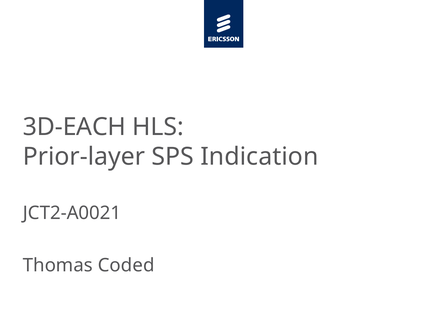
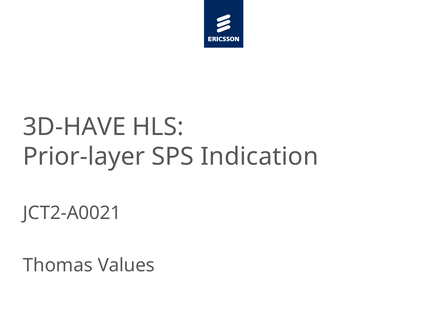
3D-EACH: 3D-EACH -> 3D-HAVE
Coded: Coded -> Values
